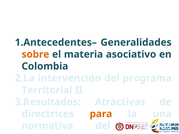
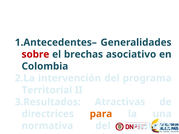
sobre colour: orange -> red
materia: materia -> brechas
brechas: brechas -> materia
